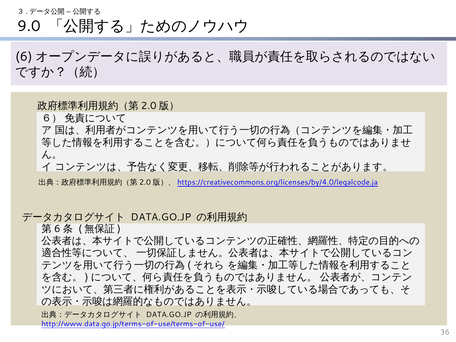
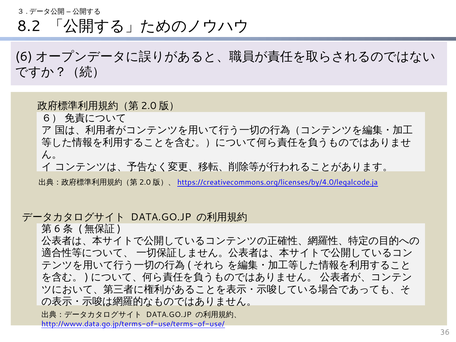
9.0: 9.0 -> 8.2
